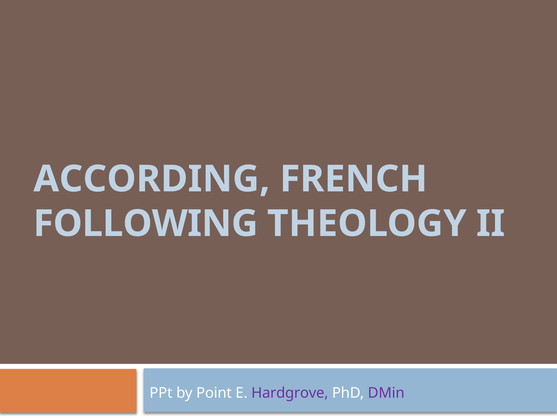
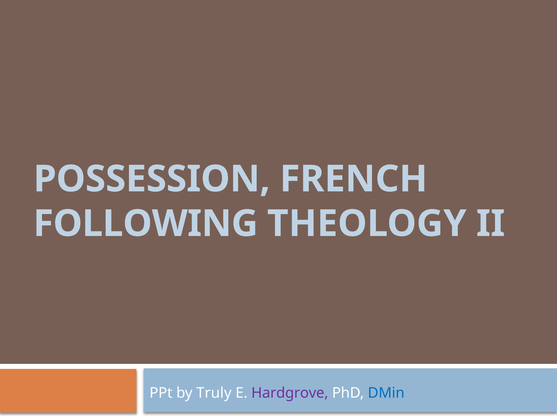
ACCORDING: ACCORDING -> POSSESSION
Point: Point -> Truly
DMin colour: purple -> blue
